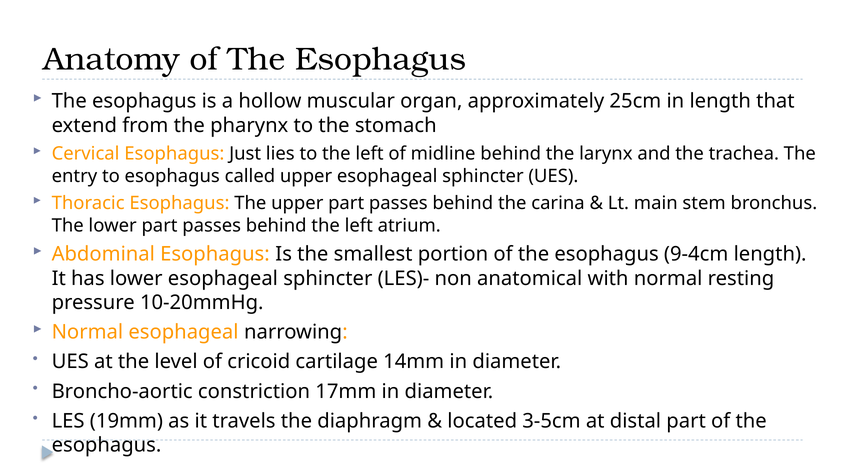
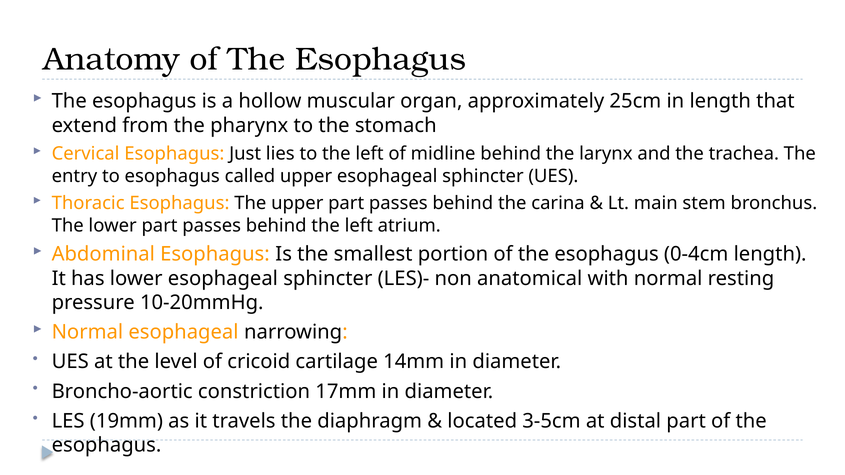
9-4cm: 9-4cm -> 0-4cm
